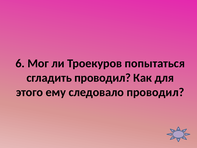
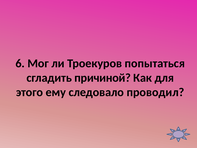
сгладить проводил: проводил -> причиной
